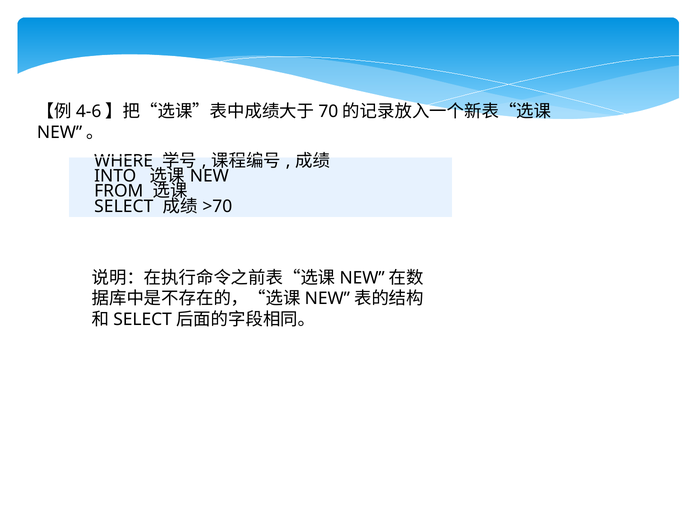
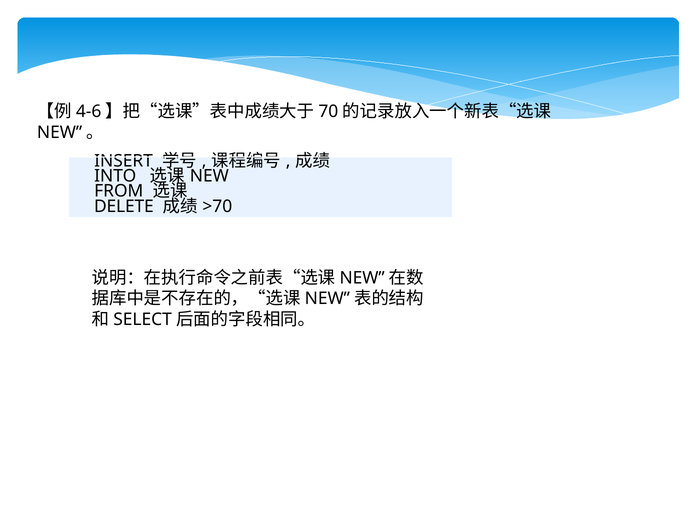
WHERE: WHERE -> INSERT
SELECT: SELECT -> DELETE
